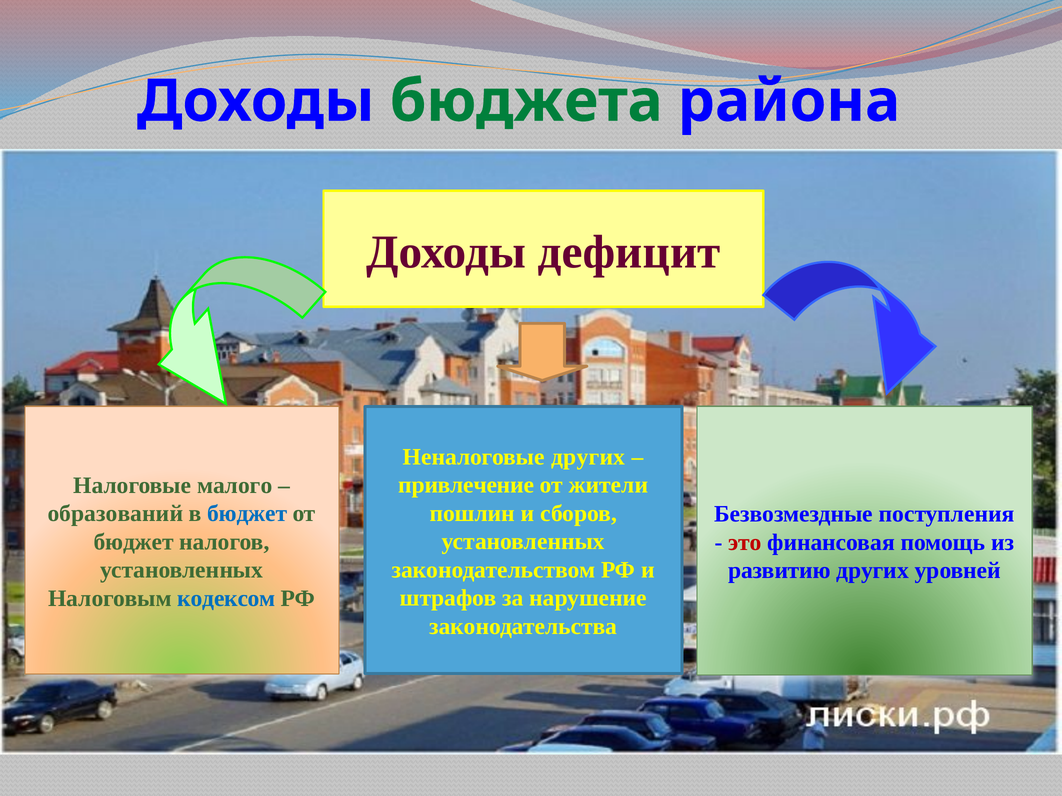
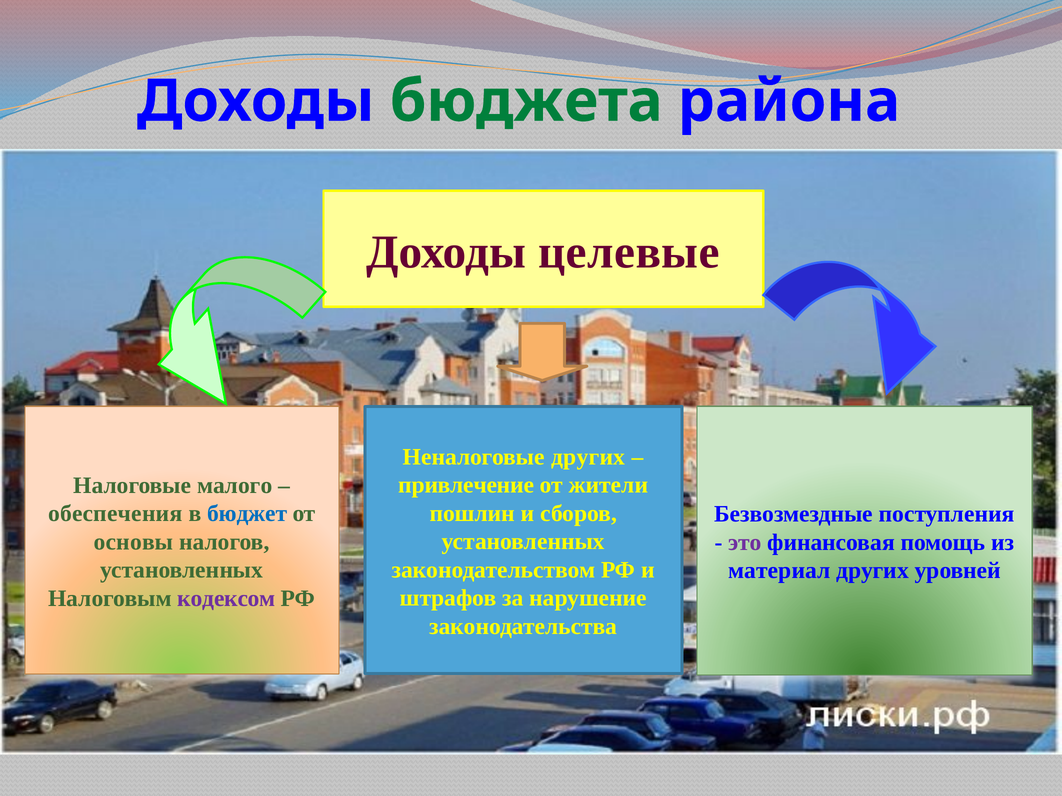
дефицит: дефицит -> целевые
образований: образований -> обеспечения
бюджет at (134, 542): бюджет -> основы
это colour: red -> purple
развитию: развитию -> материал
кодексом colour: blue -> purple
